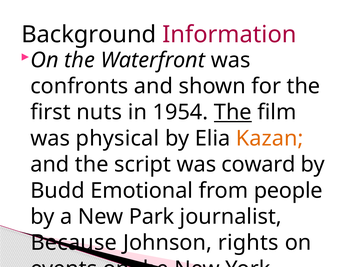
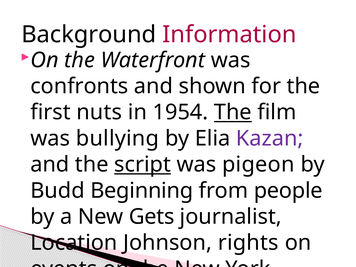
physical: physical -> bullying
Kazan colour: orange -> purple
script underline: none -> present
coward: coward -> pigeon
Emotional: Emotional -> Beginning
Park: Park -> Gets
Because: Because -> Location
